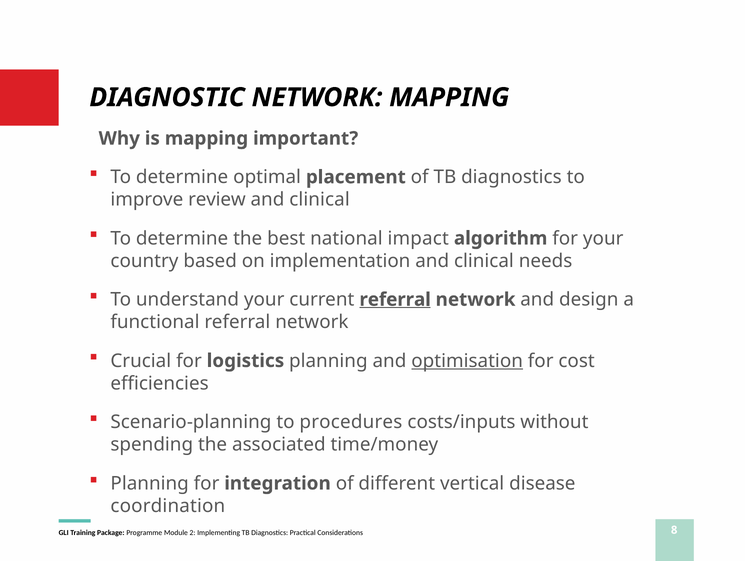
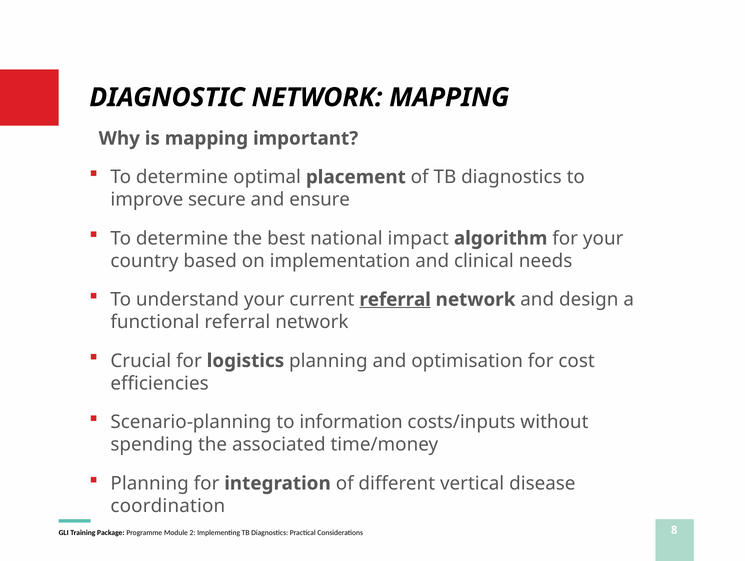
review: review -> secure
clinical at (320, 200): clinical -> ensure
optimisation underline: present -> none
procedures: procedures -> information
